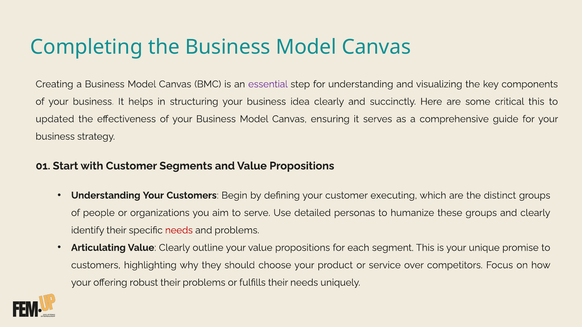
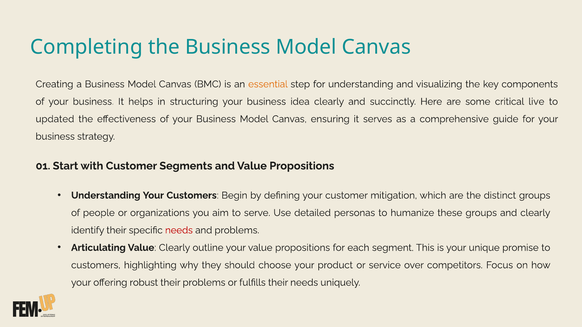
essential colour: purple -> orange
critical this: this -> live
executing: executing -> mitigation
